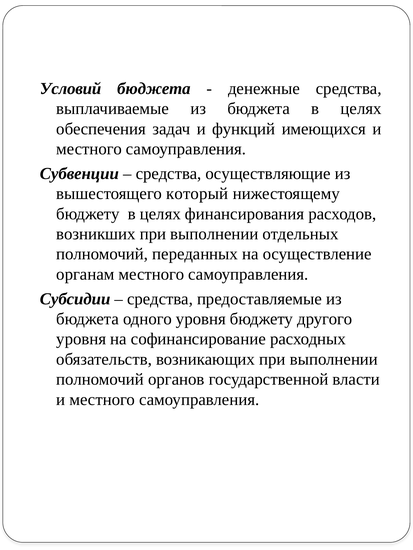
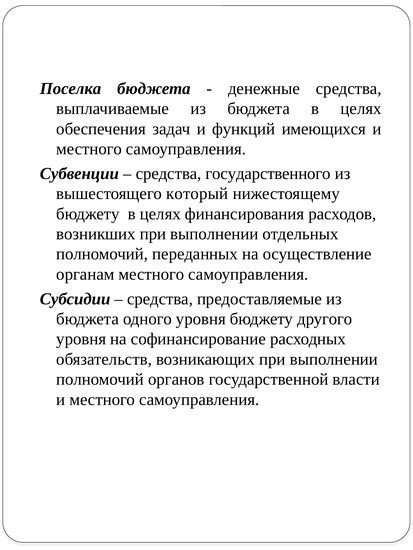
Условий: Условий -> Поселка
осуществляющие: осуществляющие -> государственного
